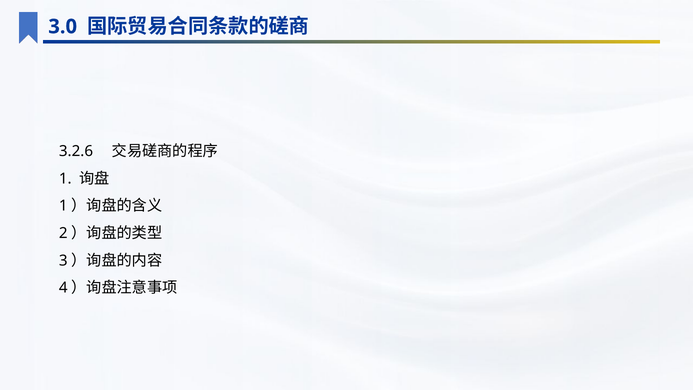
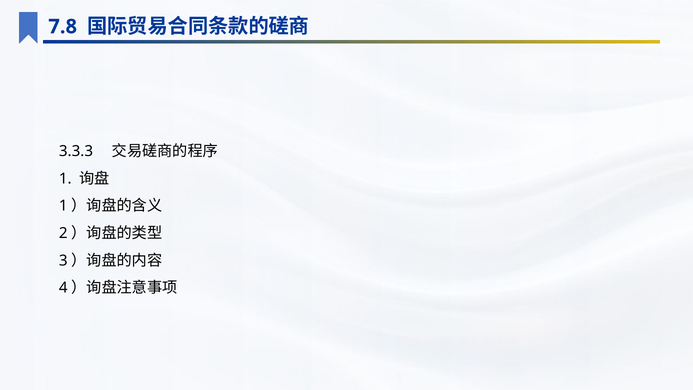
3.0: 3.0 -> 7.8
3.2.6: 3.2.6 -> 3.3.3
